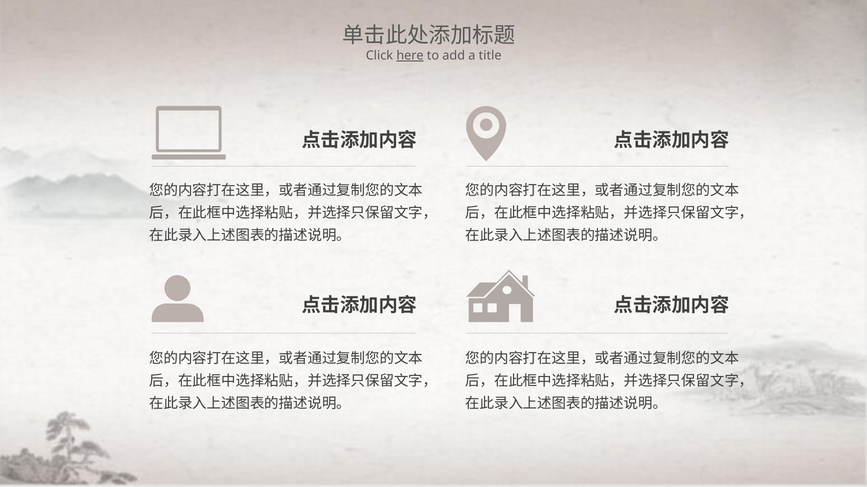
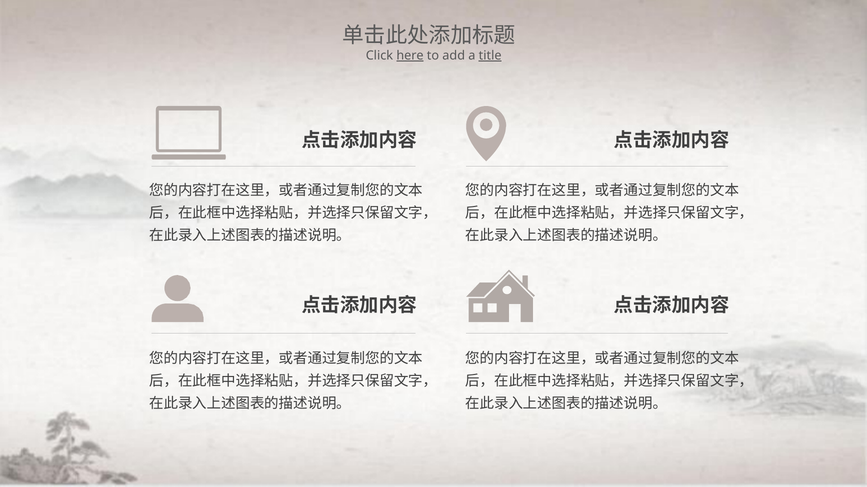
title underline: none -> present
